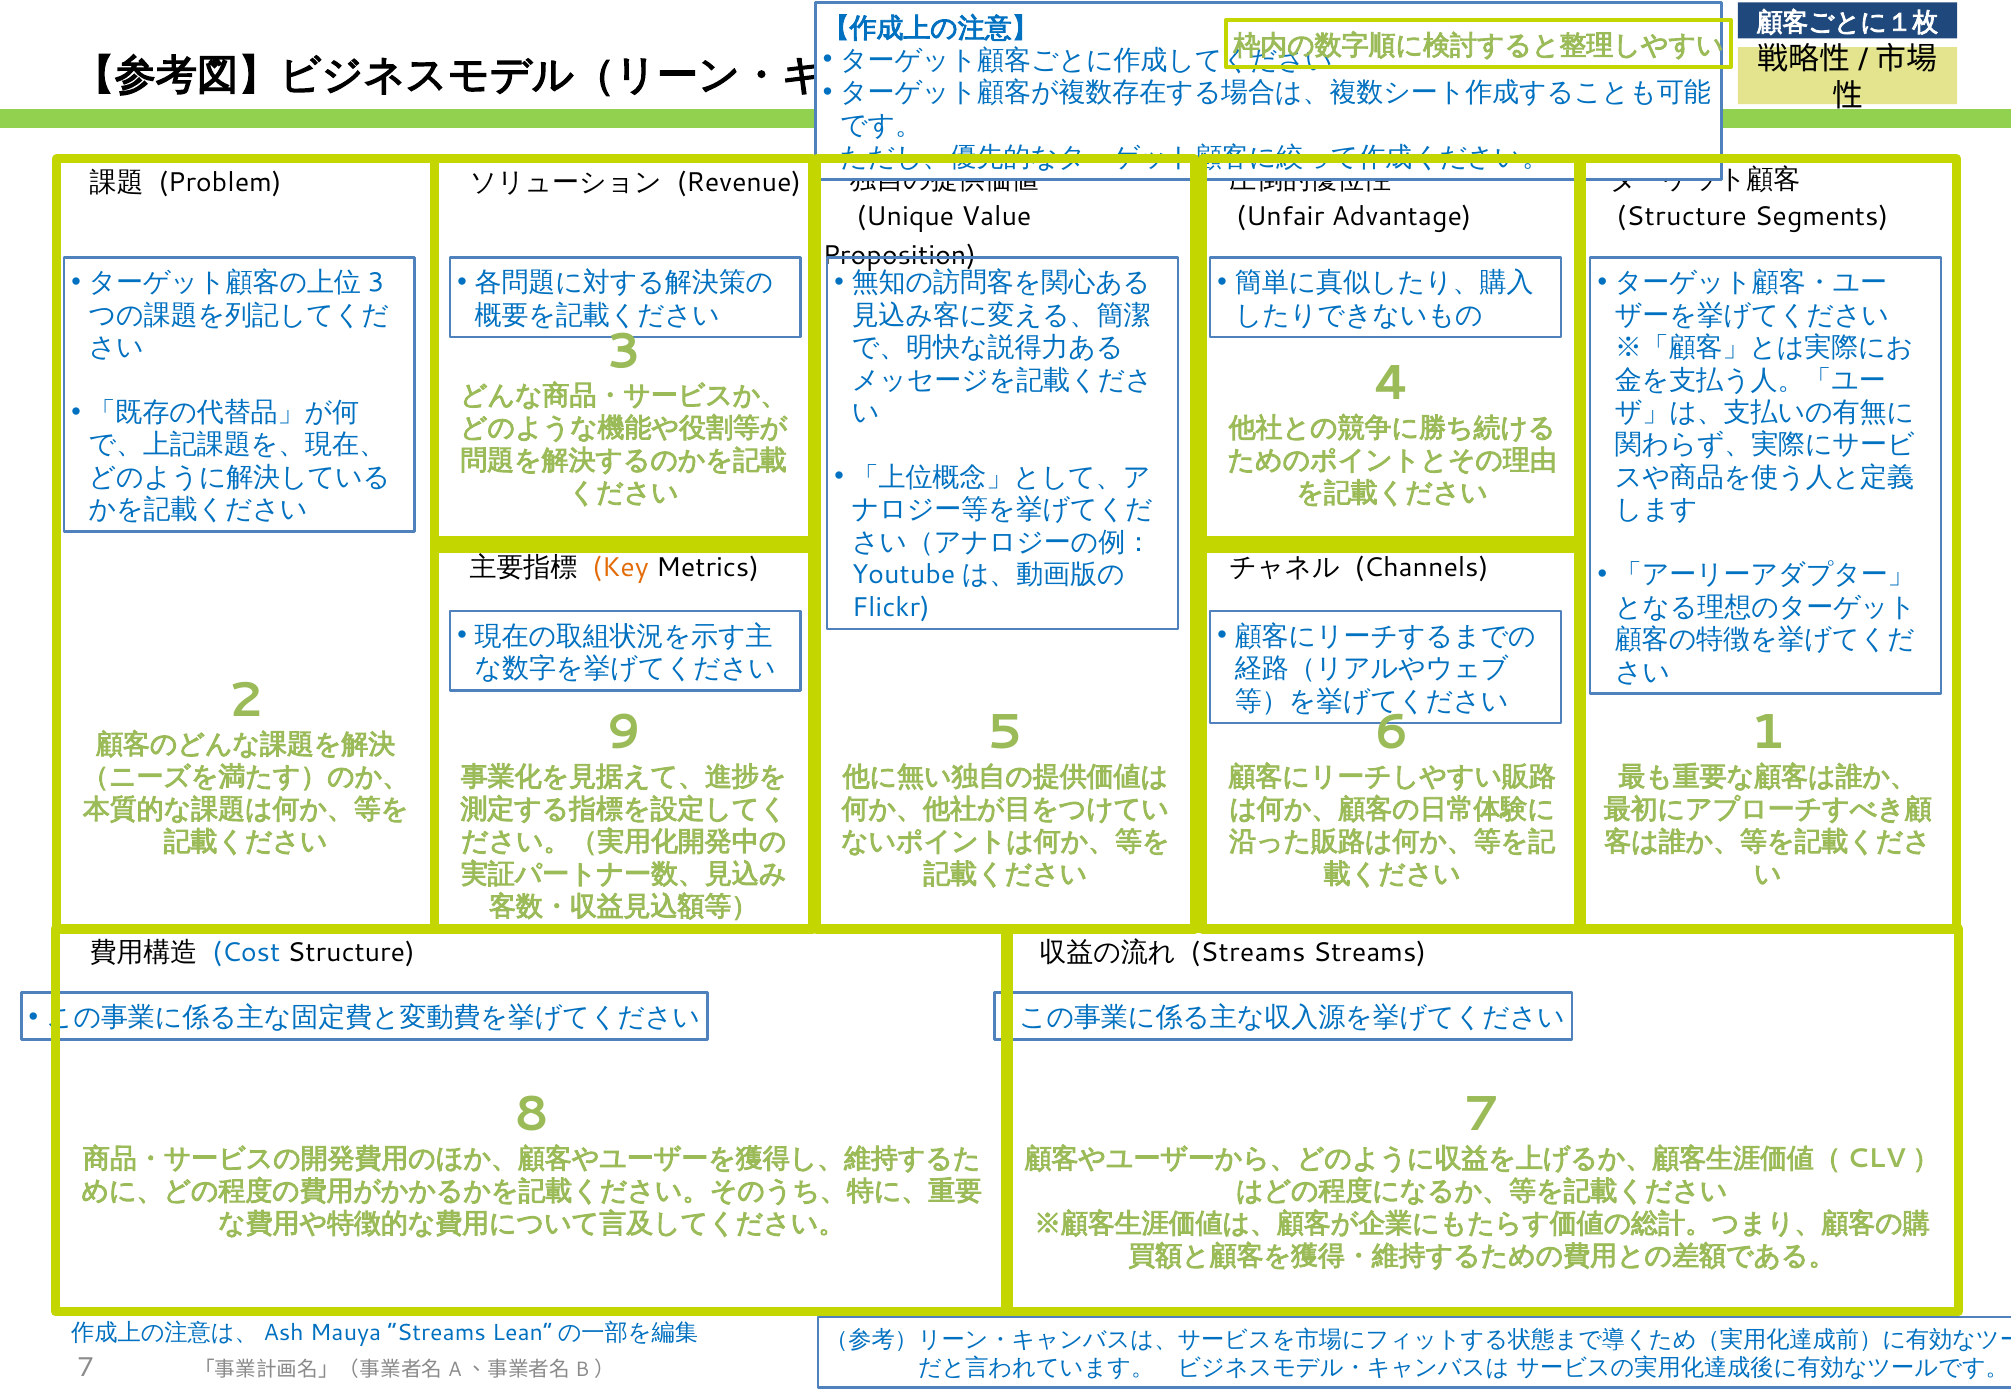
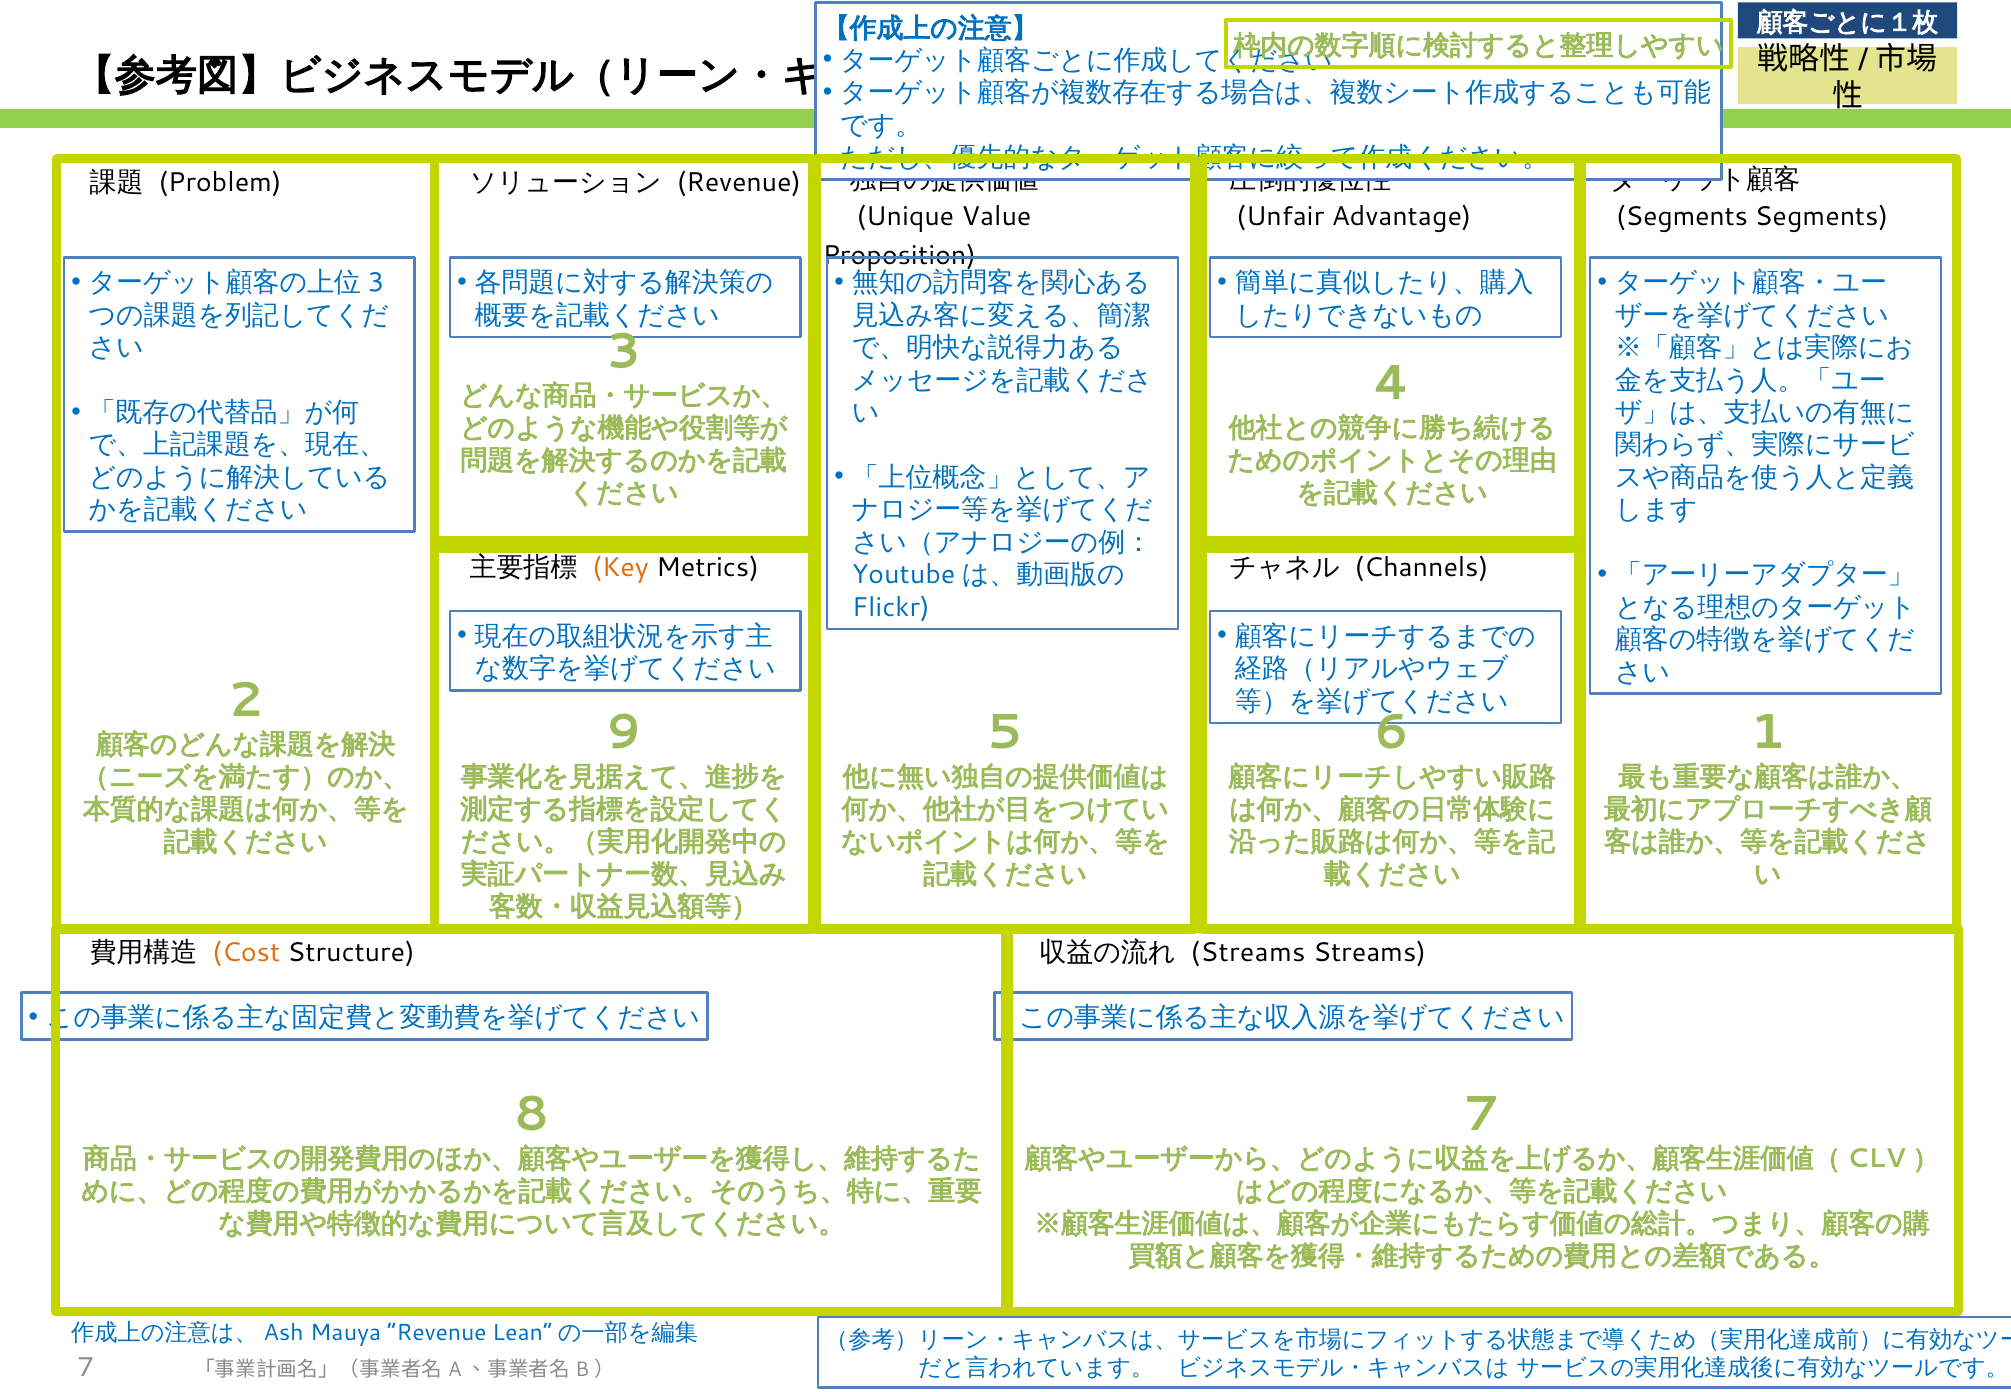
Structure at (1682, 217): Structure -> Segments
Cost colour: blue -> orange
”Streams: ”Streams -> ”Revenue
